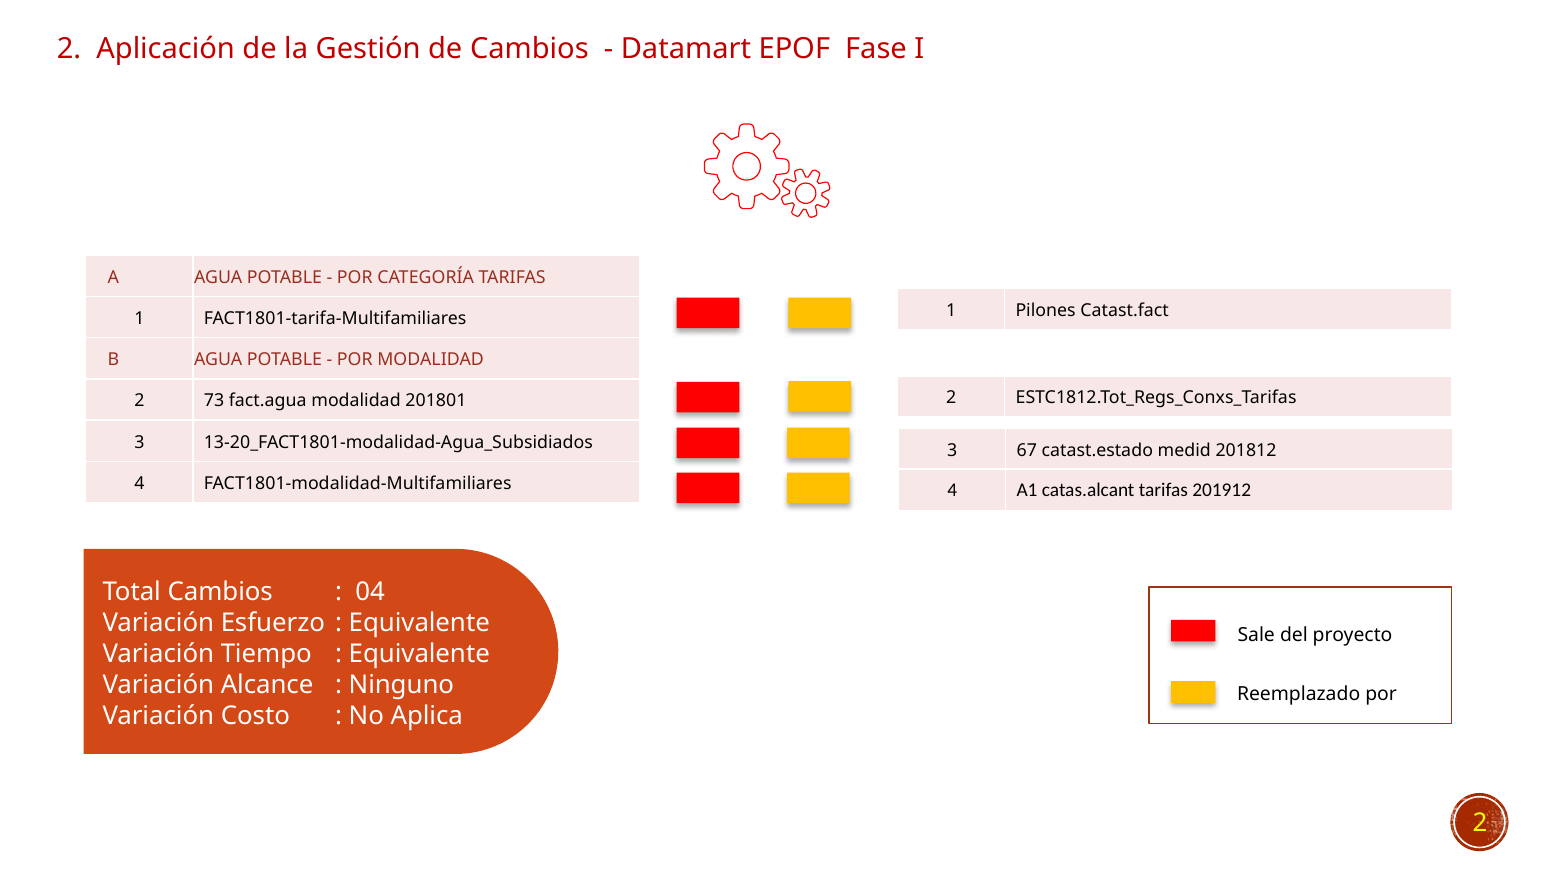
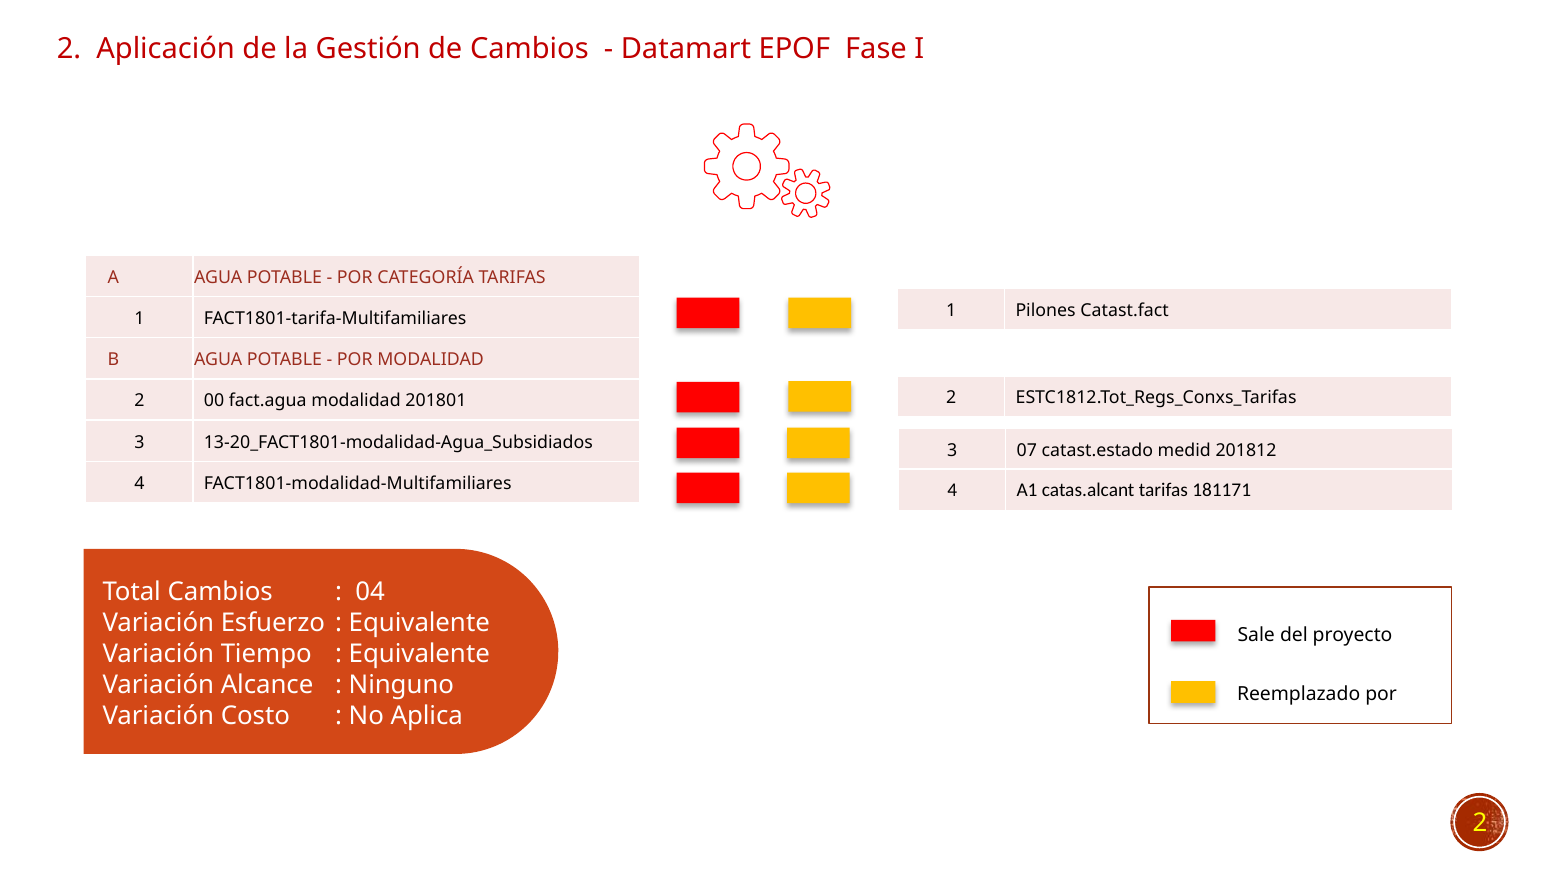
73: 73 -> 00
67: 67 -> 07
201912: 201912 -> 181171
